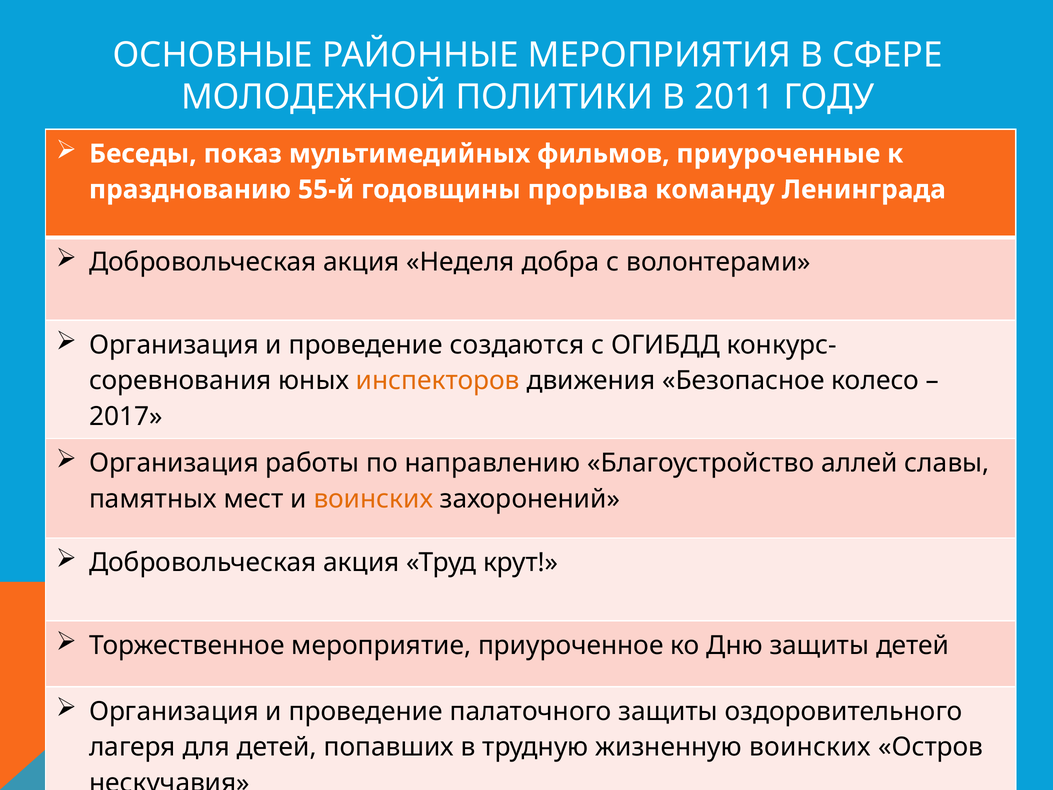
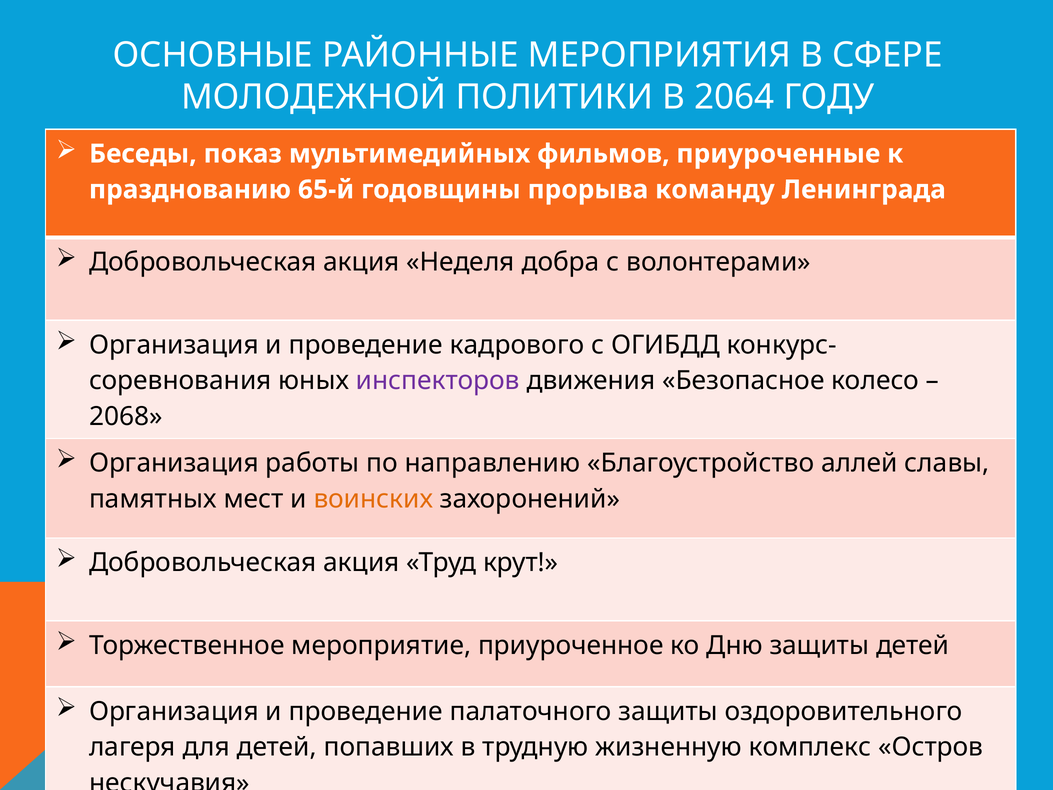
2011: 2011 -> 2064
55-й: 55-й -> 65-й
создаются: создаются -> кадрового
инспекторов colour: orange -> purple
2017: 2017 -> 2068
жизненную воинских: воинских -> комплекс
